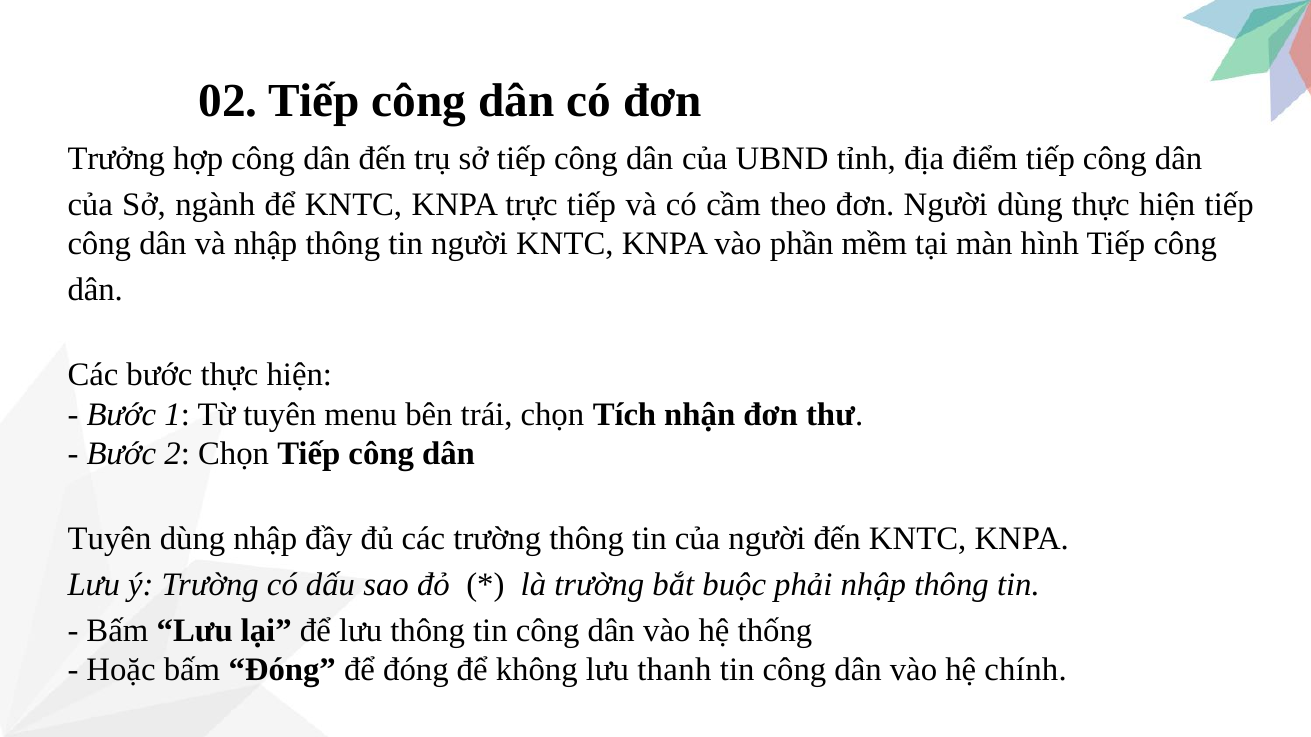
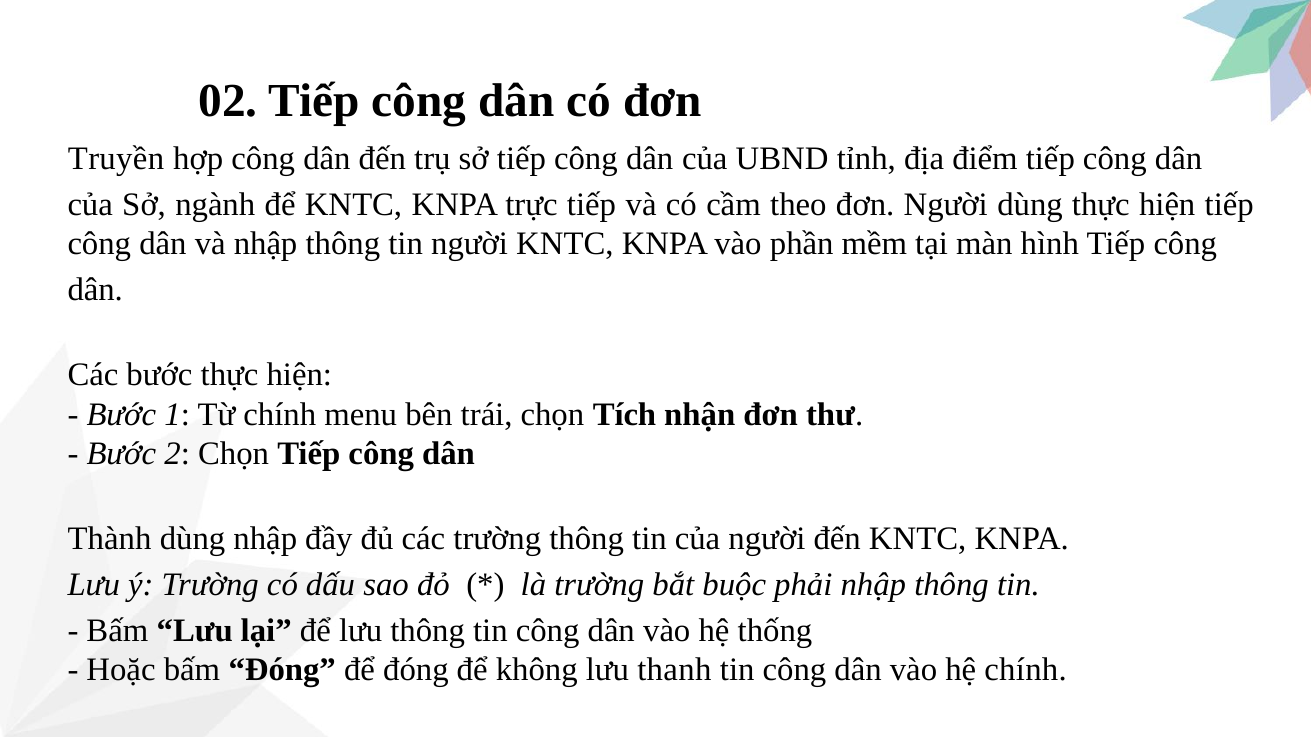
Trưởng: Trưởng -> Truyền
Từ tuyên: tuyên -> chính
Tuyên at (109, 539): Tuyên -> Thành
